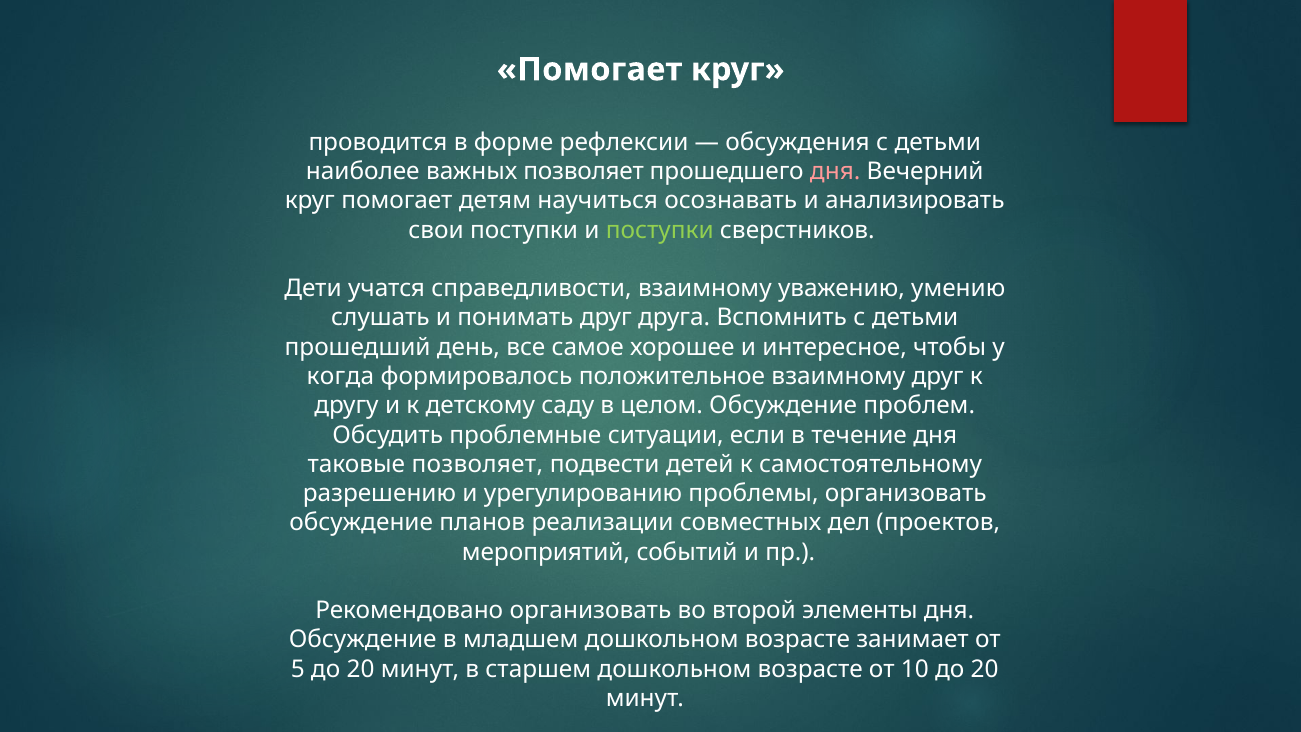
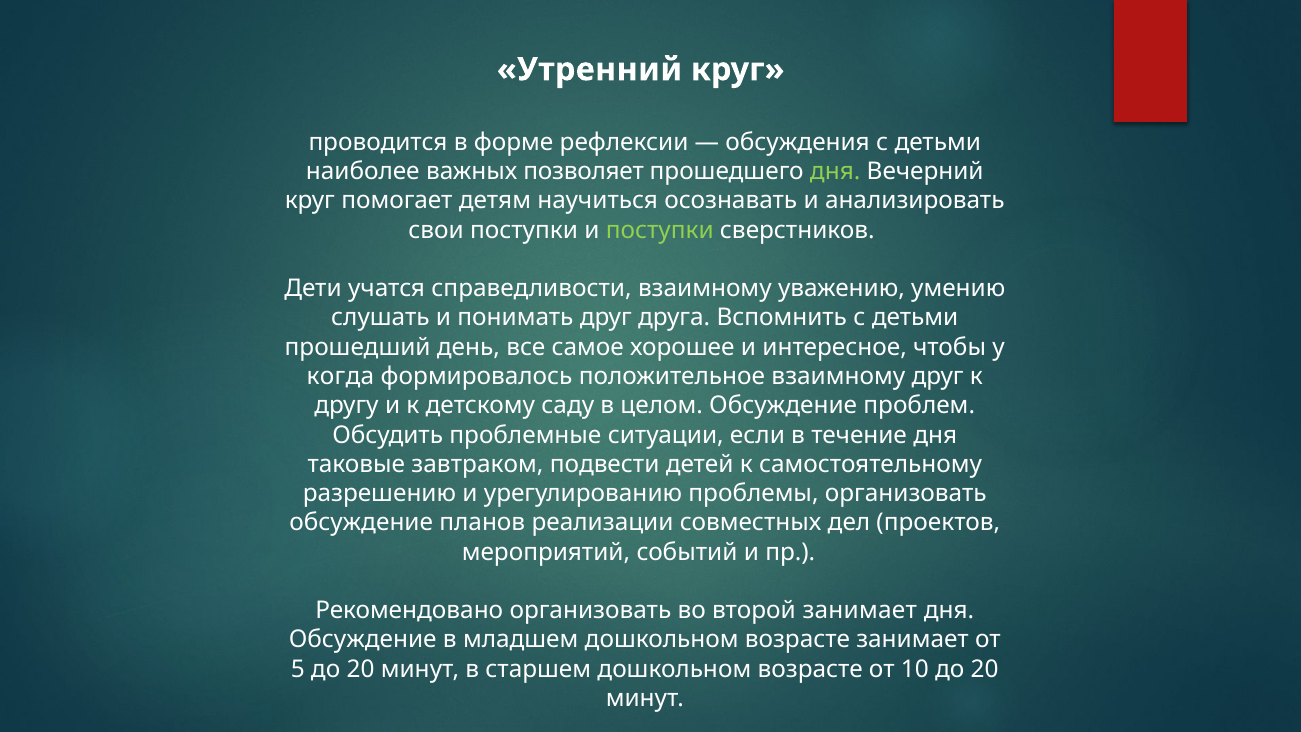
Помогает at (589, 70): Помогает -> Утренний
дня at (835, 171) colour: pink -> light green
таковые позволяет: позволяет -> завтраком
второй элементы: элементы -> занимает
